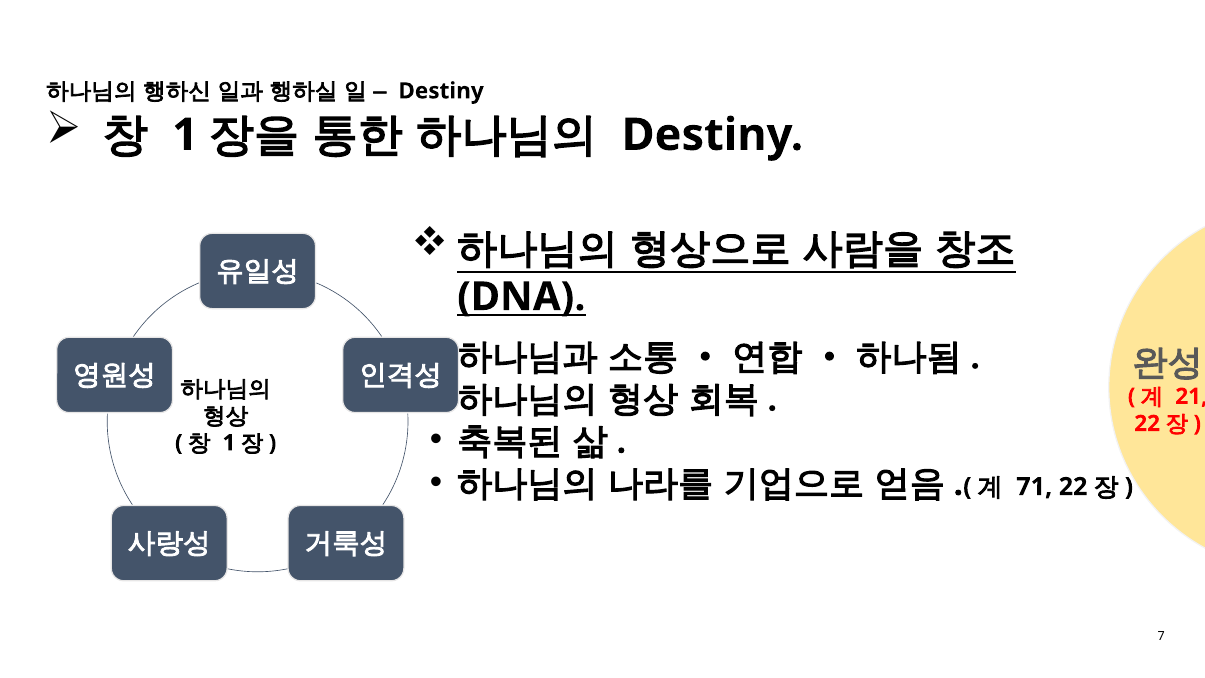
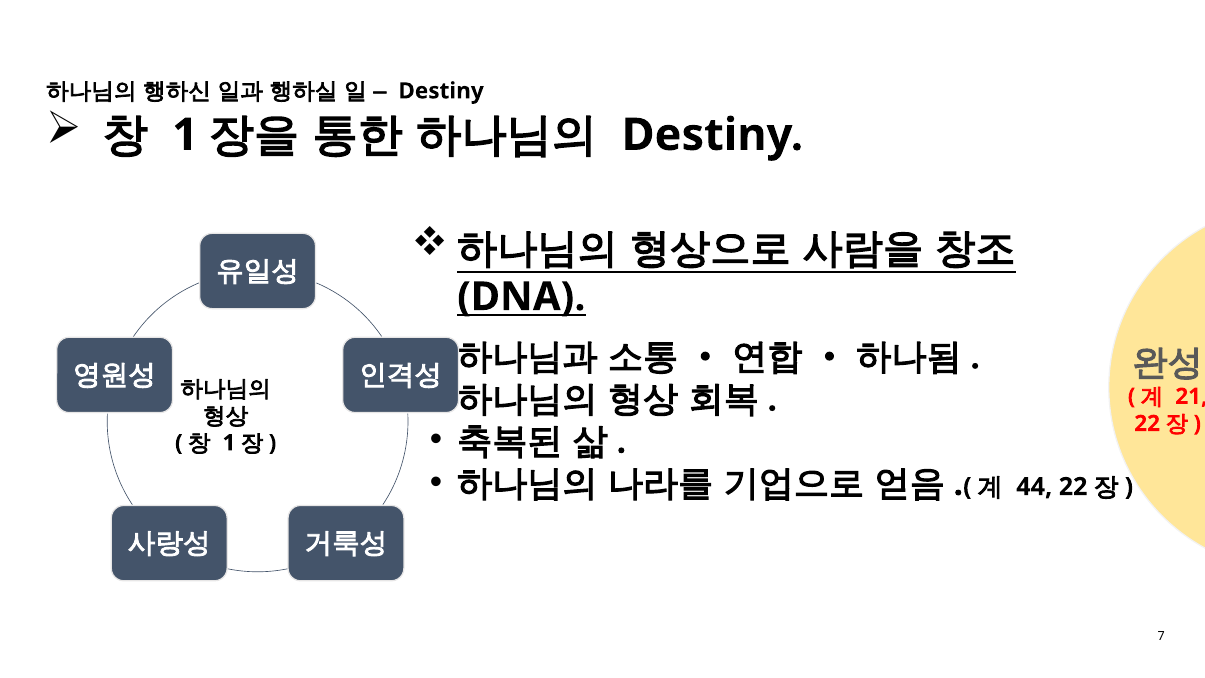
71: 71 -> 44
